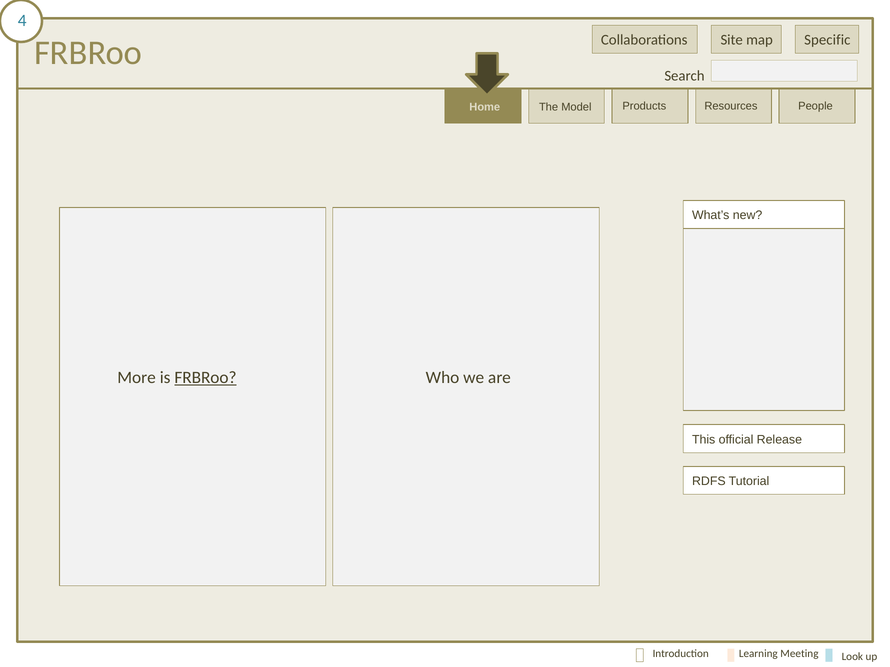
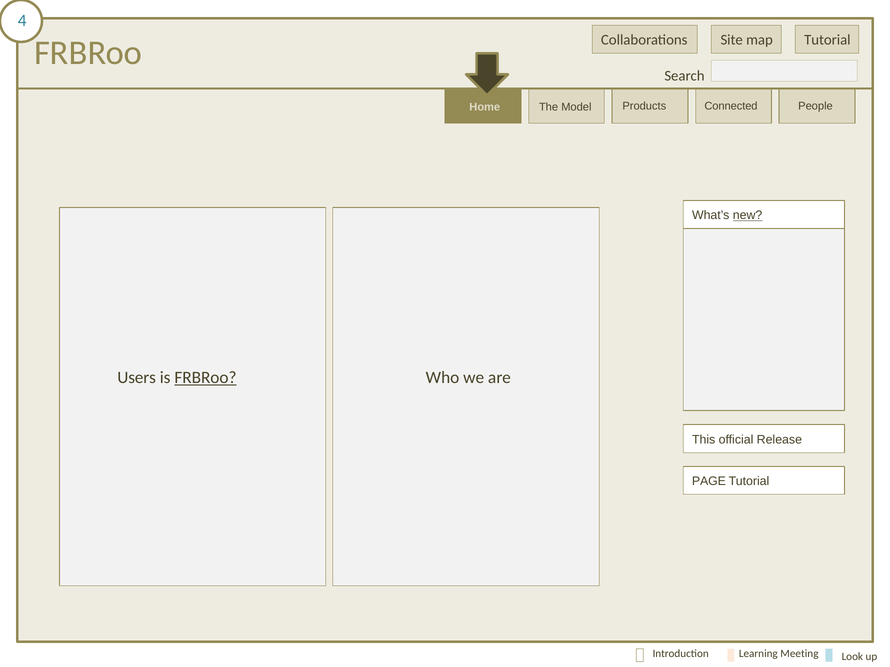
Specific at (827, 40): Specific -> Tutorial
Resources: Resources -> Connected
new underline: none -> present
More: More -> Users
RDFS: RDFS -> PAGE
